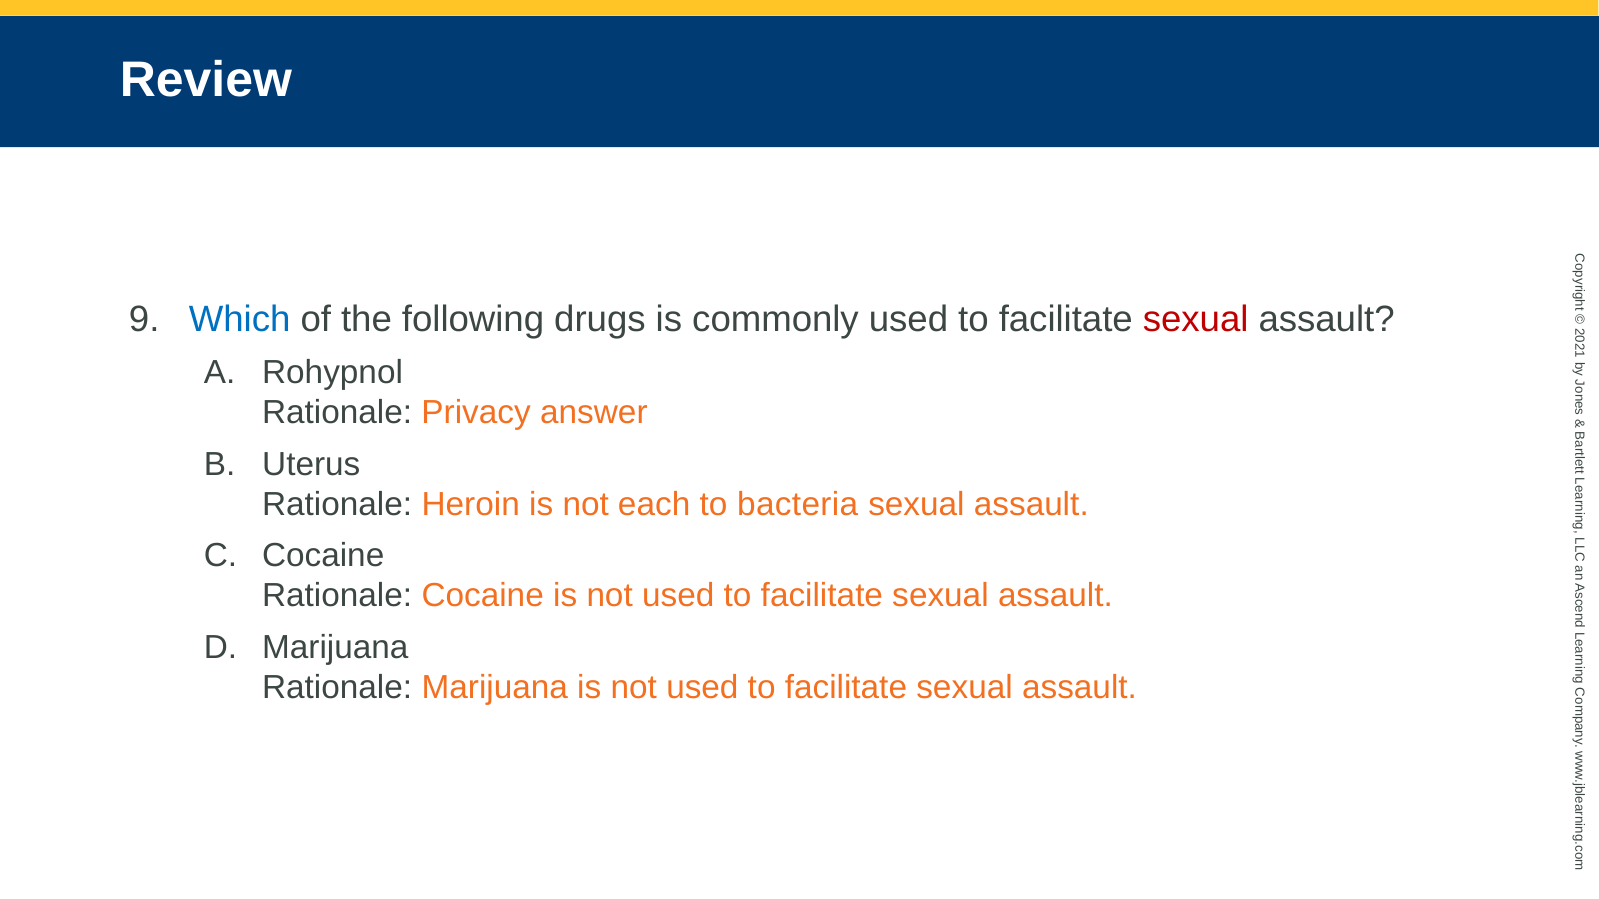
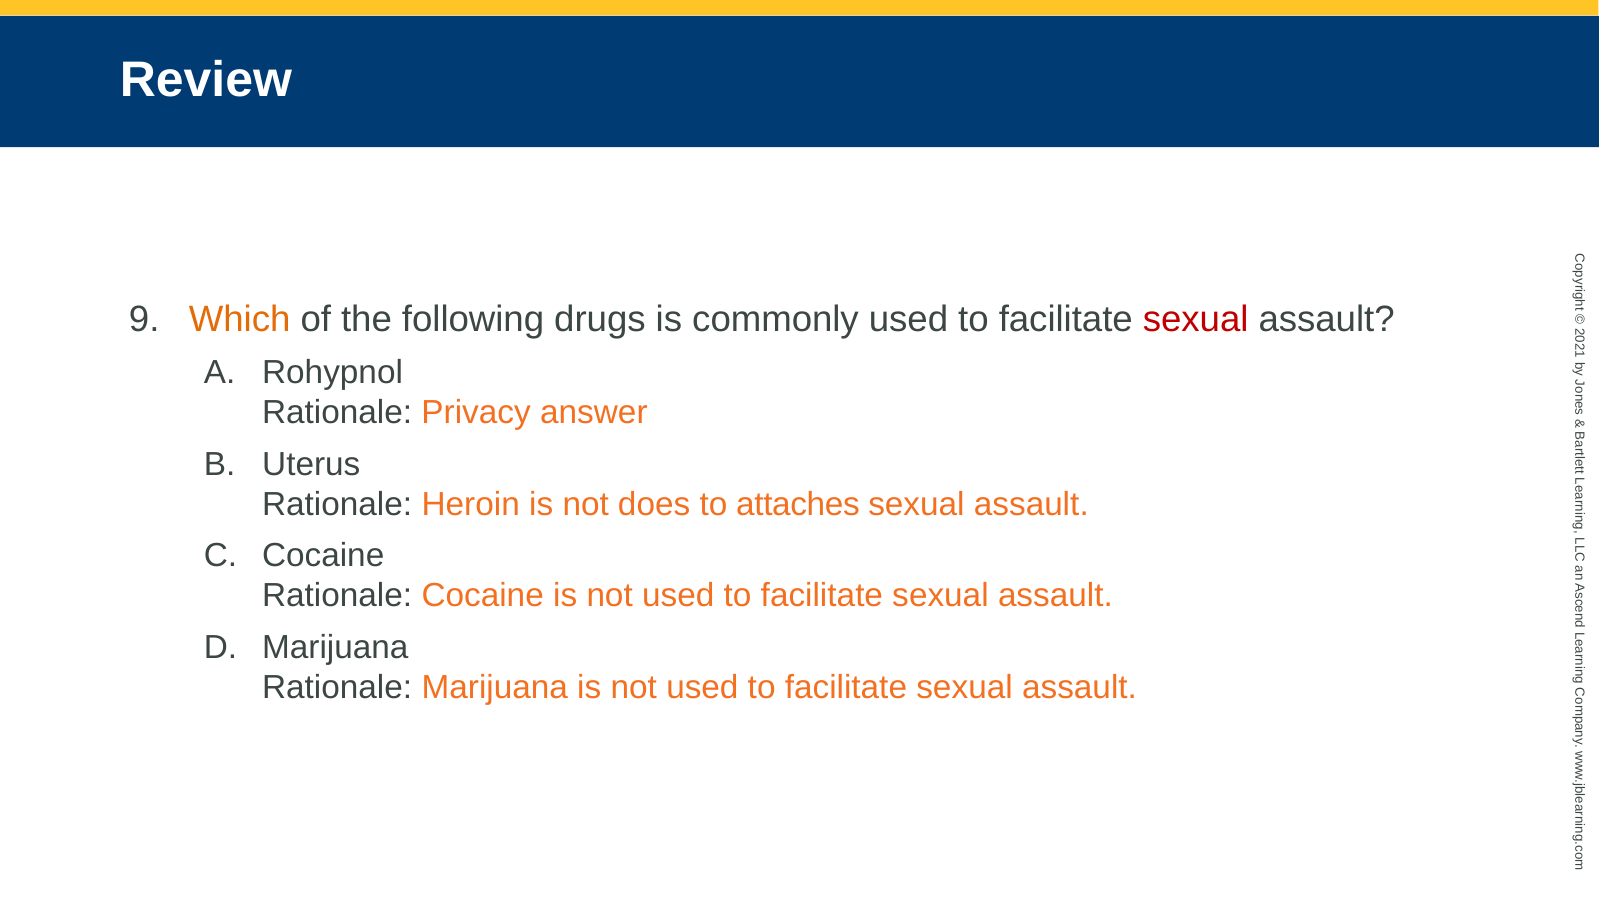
Which colour: blue -> orange
each: each -> does
bacteria: bacteria -> attaches
